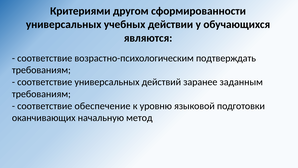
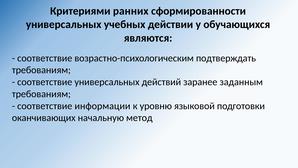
другом: другом -> ранних
обеспечение: обеспечение -> информации
